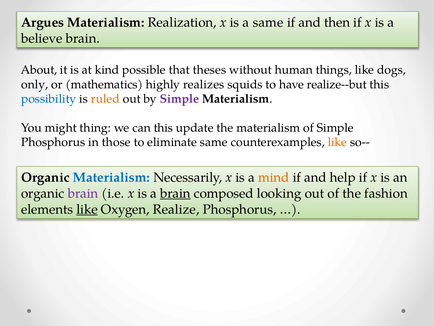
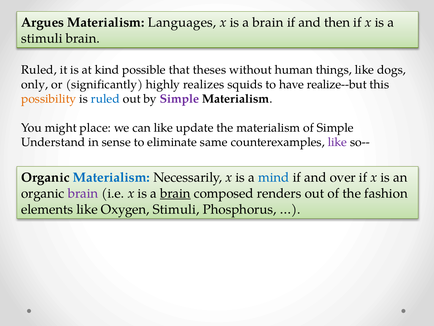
Realization: Realization -> Languages
same at (268, 23): same -> brain
believe at (42, 38): believe -> stimuli
About at (39, 70): About -> Ruled
mathematics: mathematics -> significantly
possibility colour: blue -> orange
ruled at (105, 99) colour: orange -> blue
thing: thing -> place
can this: this -> like
Phosphorus at (53, 142): Phosphorus -> Understand
those: those -> sense
like at (337, 142) colour: orange -> purple
mind colour: orange -> blue
help: help -> over
looking: looking -> renders
like at (87, 209) underline: present -> none
Oxygen Realize: Realize -> Stimuli
